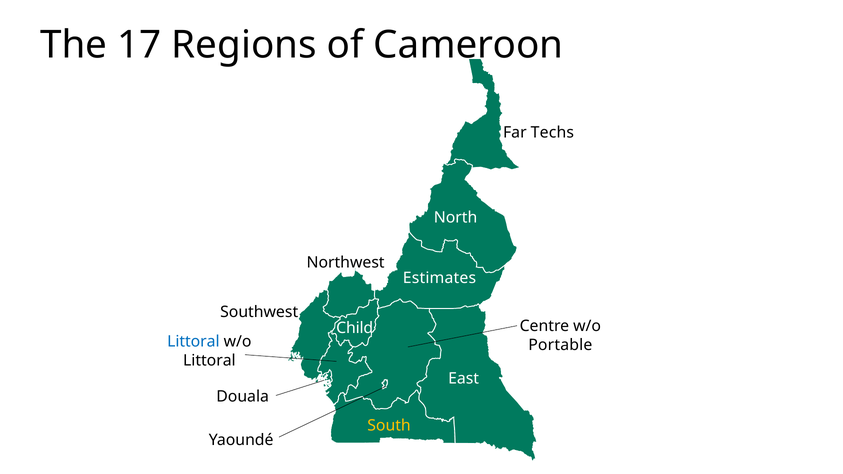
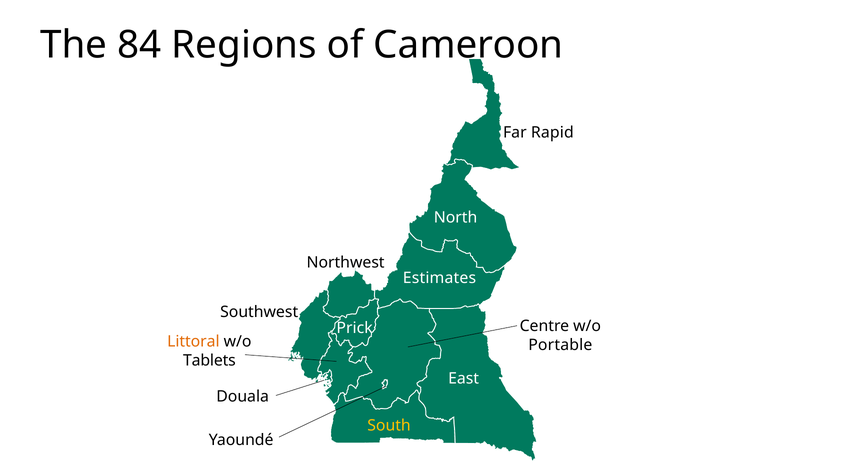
17: 17 -> 84
Techs: Techs -> Rapid
Child: Child -> Prick
Littoral at (193, 342) colour: blue -> orange
Littoral at (209, 361): Littoral -> Tablets
